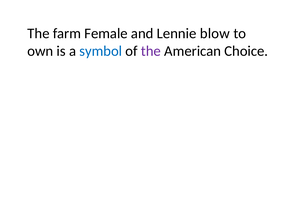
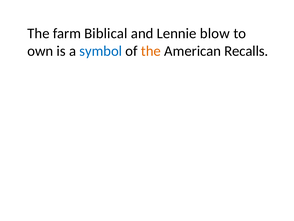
Female: Female -> Biblical
the at (151, 51) colour: purple -> orange
Choice: Choice -> Recalls
